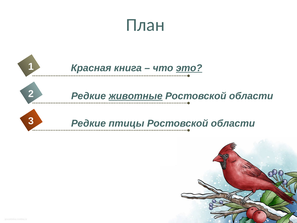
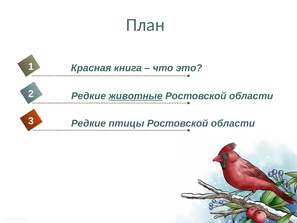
это underline: present -> none
